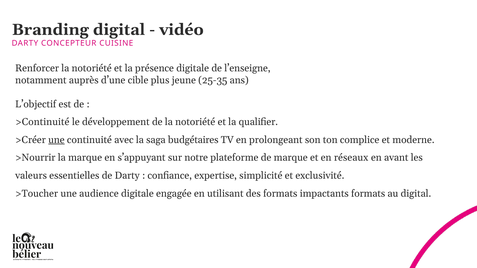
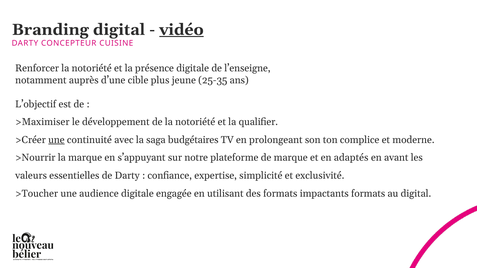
vidéo underline: none -> present
>Continuité: >Continuité -> >Maximiser
réseaux: réseaux -> adaptés
